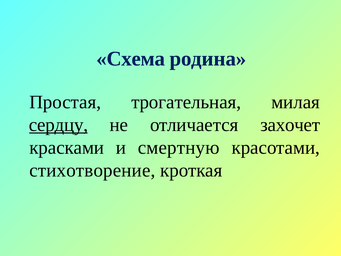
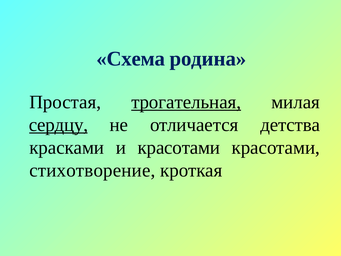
трогательная underline: none -> present
захочет: захочет -> детства
и смертную: смертную -> красотами
